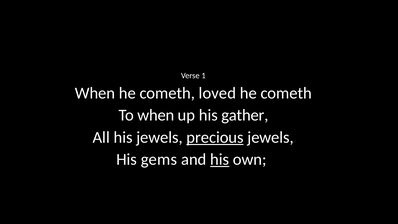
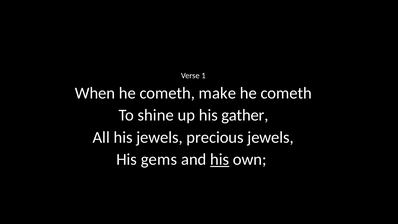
loved: loved -> make
To when: when -> shine
precious underline: present -> none
